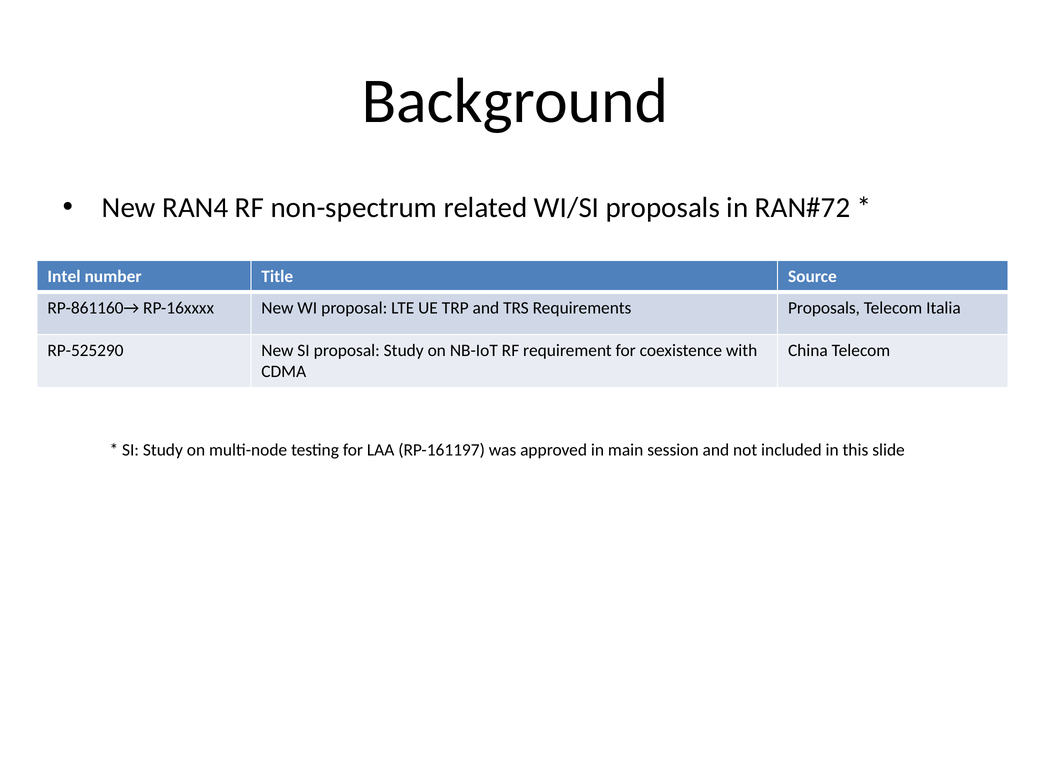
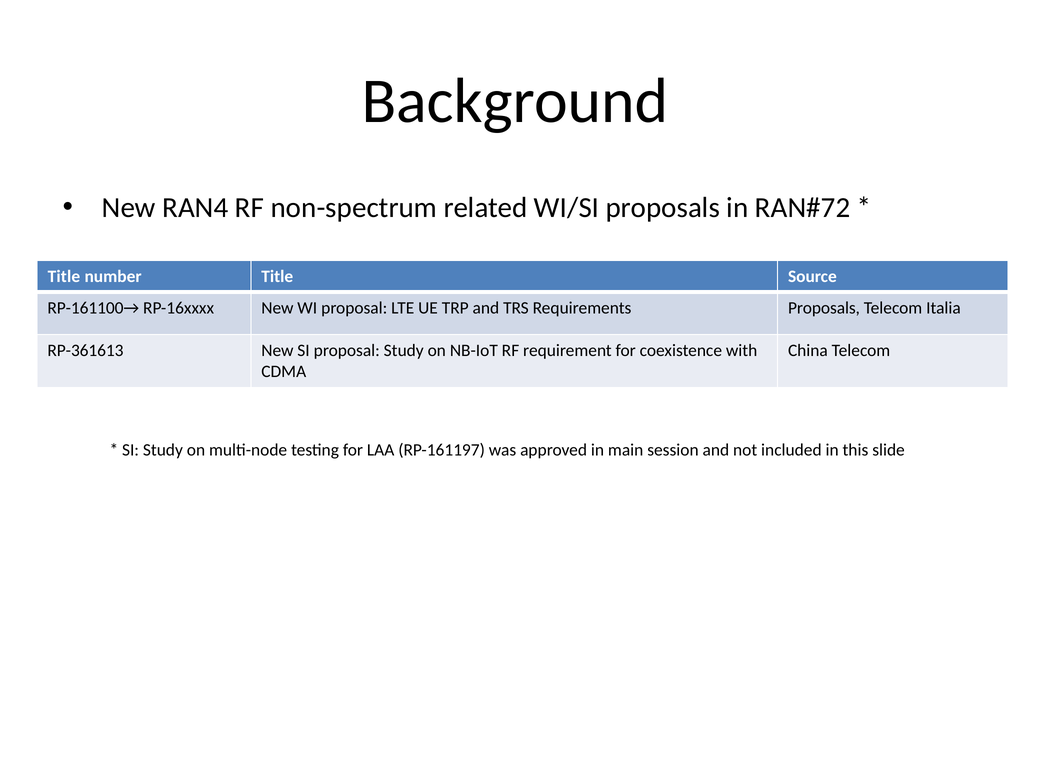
Intel at (64, 276): Intel -> Title
RP-861160→: RP-861160→ -> RP-161100→
RP-525290: RP-525290 -> RP-361613
